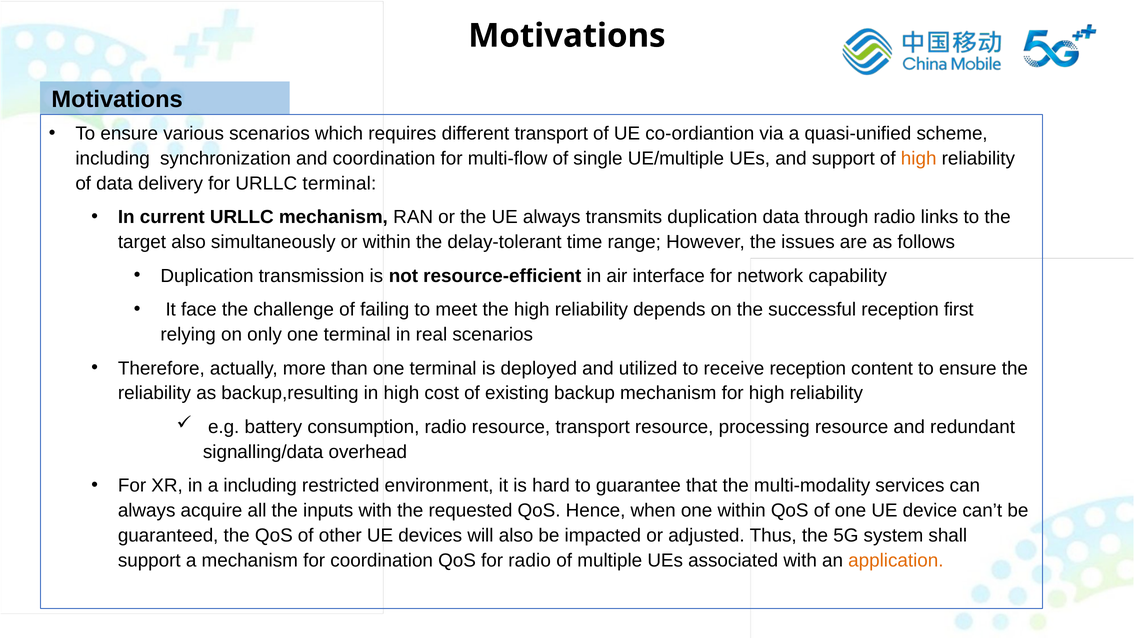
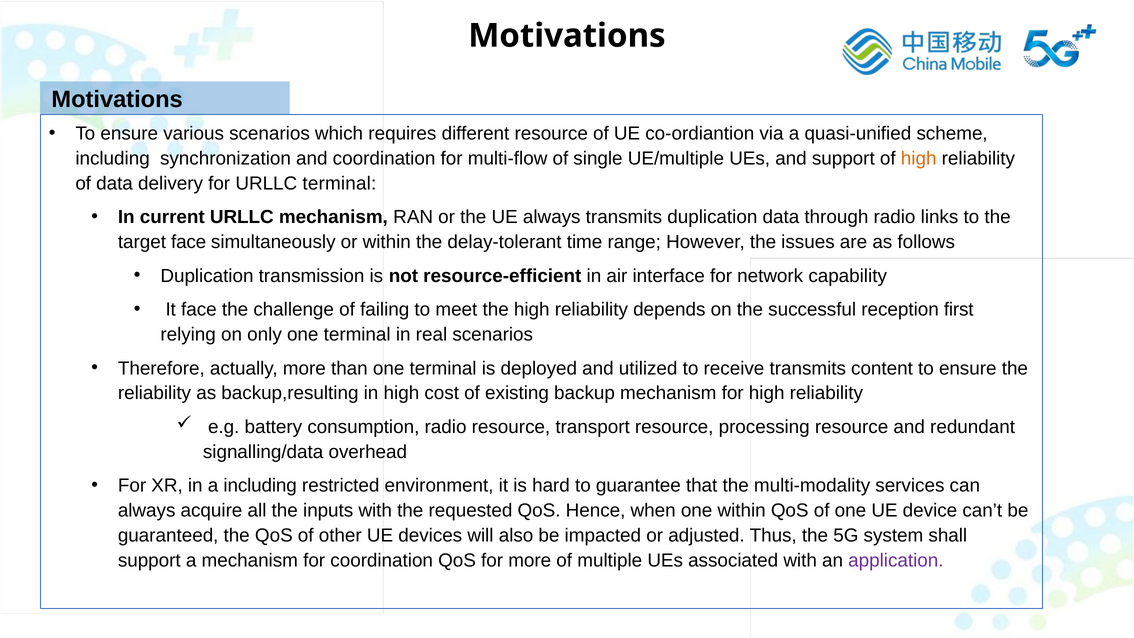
different transport: transport -> resource
target also: also -> face
receive reception: reception -> transmits
for radio: radio -> more
application colour: orange -> purple
